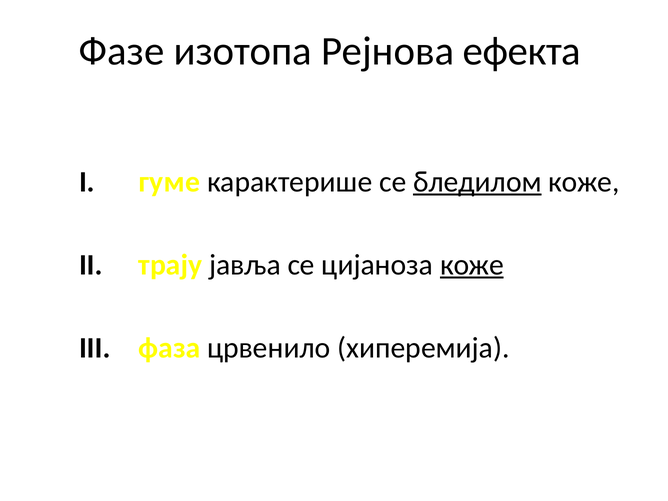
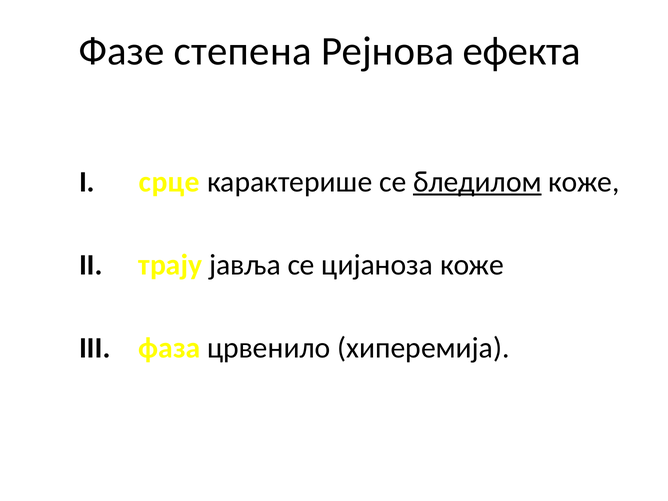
изотопа: изотопа -> степена
гуме: гуме -> срце
коже at (472, 265) underline: present -> none
